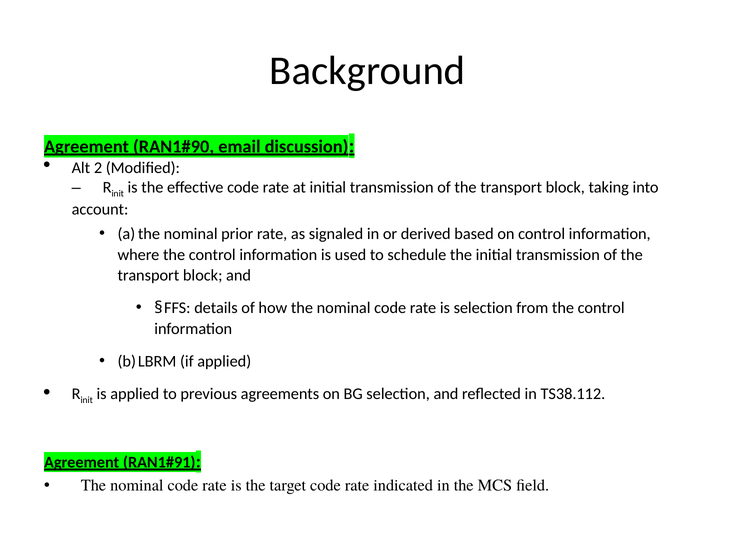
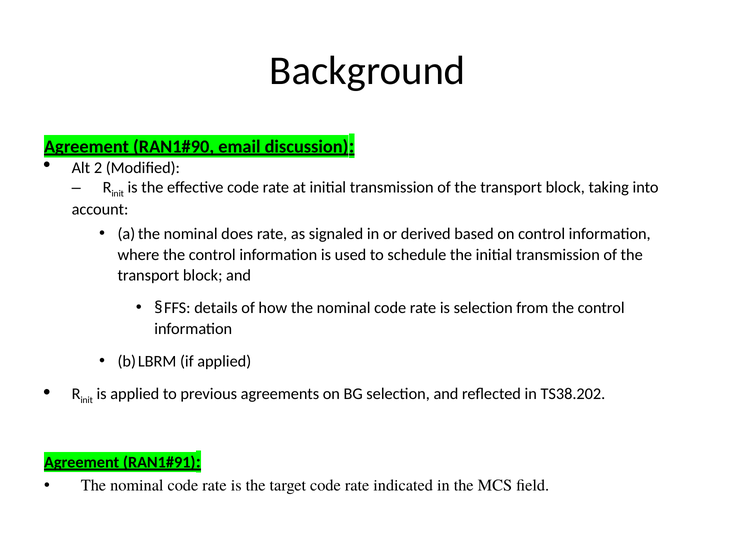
prior: prior -> does
TS38.112: TS38.112 -> TS38.202
